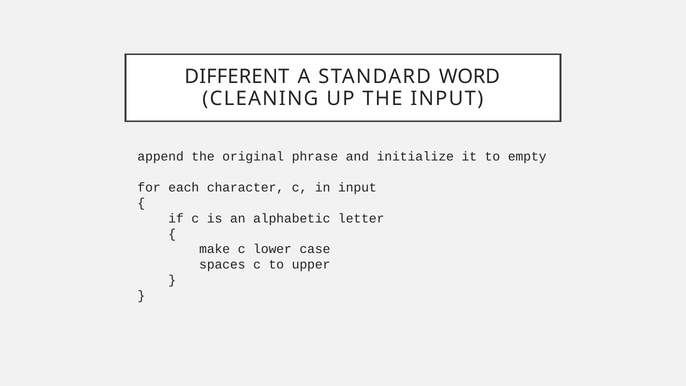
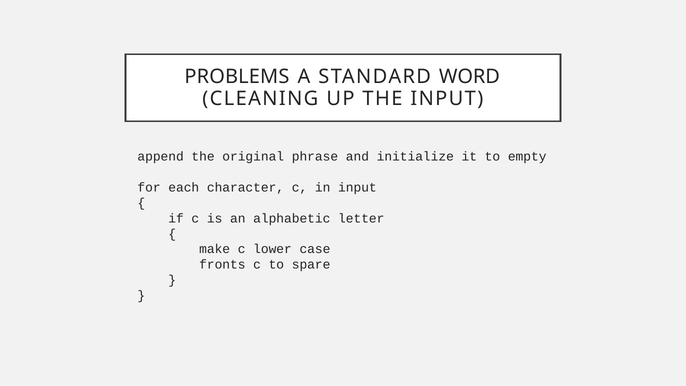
DIFFERENT: DIFFERENT -> PROBLEMS
spaces: spaces -> fronts
upper: upper -> spare
